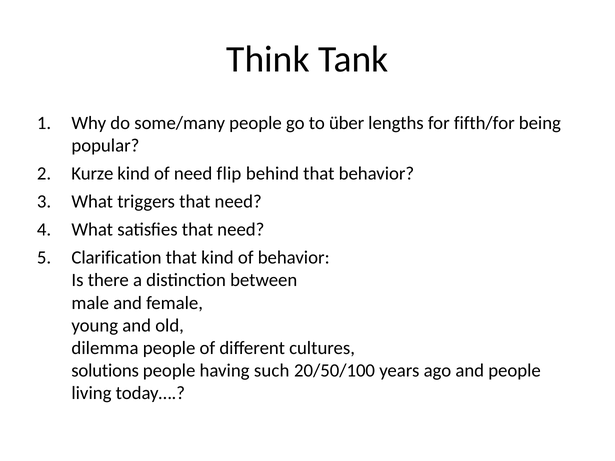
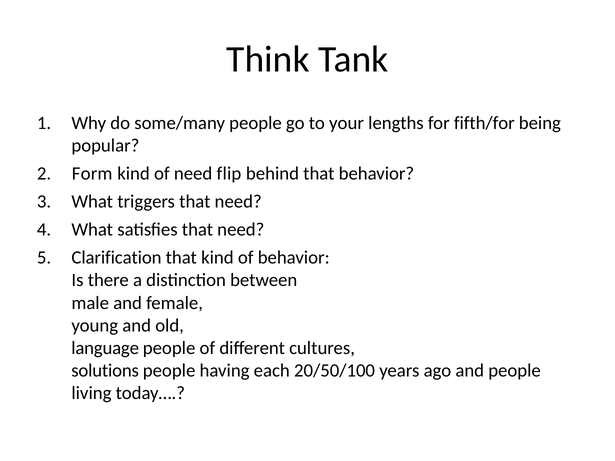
über: über -> your
Kurze: Kurze -> Form
dilemma: dilemma -> language
such: such -> each
